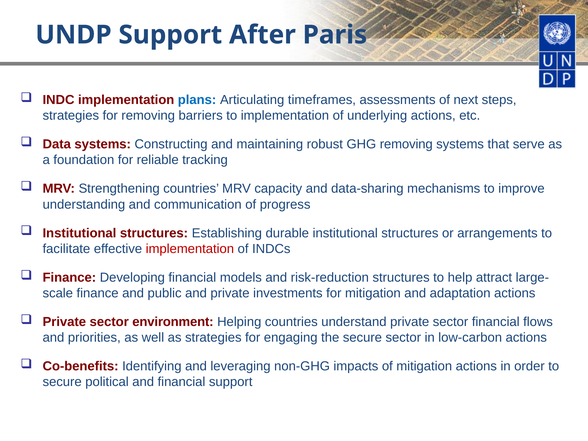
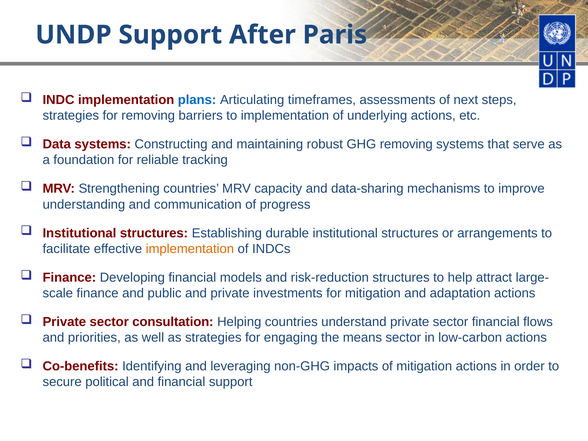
implementation at (190, 249) colour: red -> orange
environment: environment -> consultation
the secure: secure -> means
